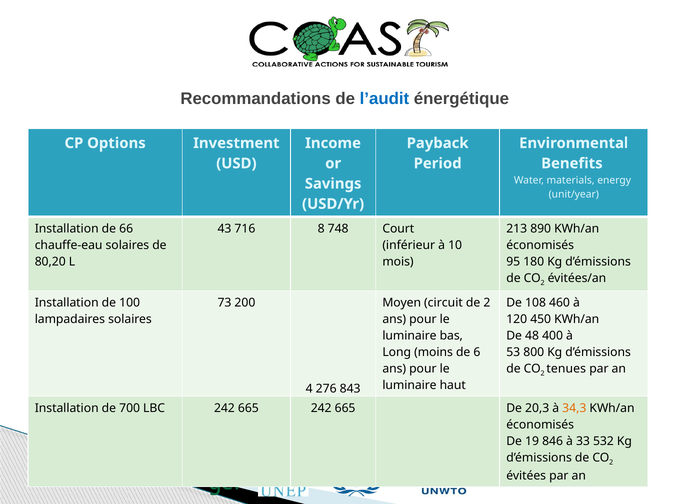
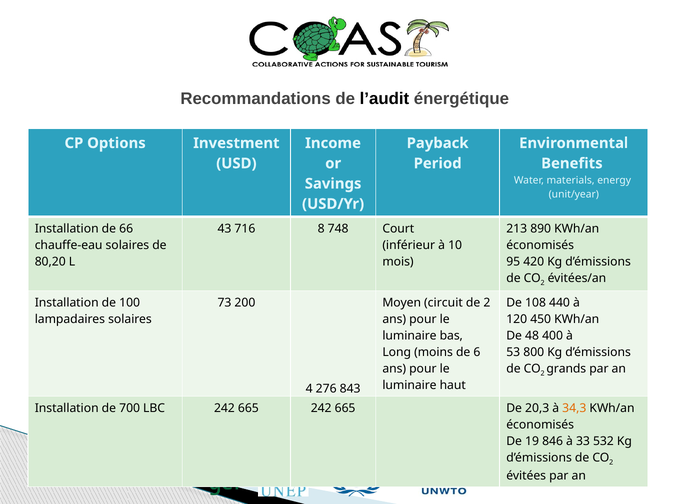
l’audit colour: blue -> black
180: 180 -> 420
460: 460 -> 440
tenues: tenues -> grands
